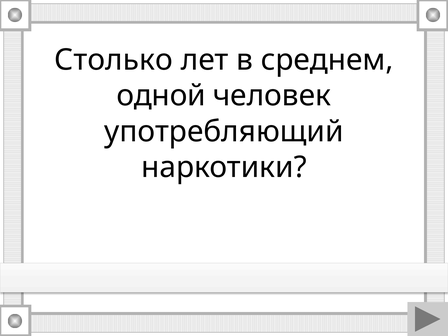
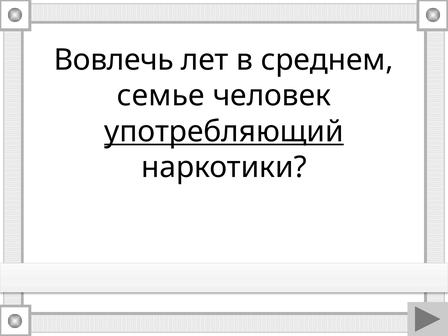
Столько: Столько -> Вовлечь
одной: одной -> семье
употребляющий underline: none -> present
